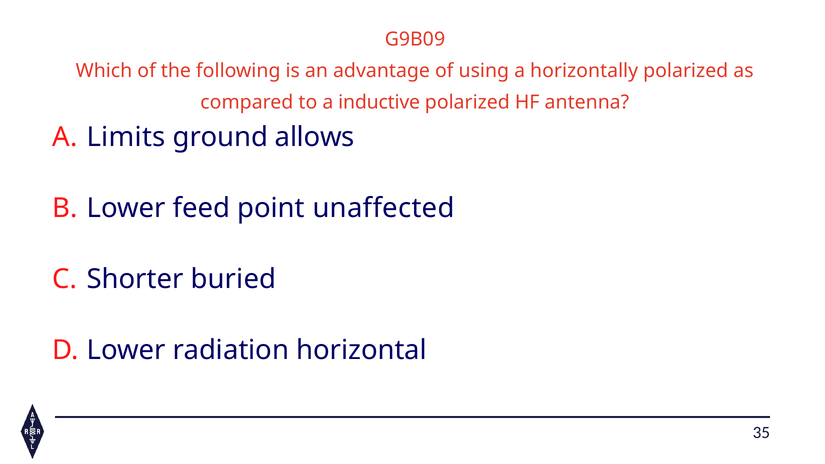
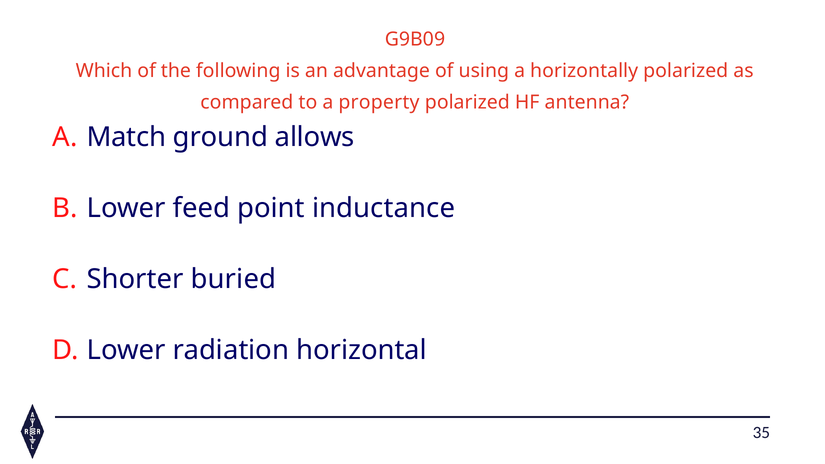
inductive: inductive -> property
Limits: Limits -> Match
unaffected: unaffected -> inductance
